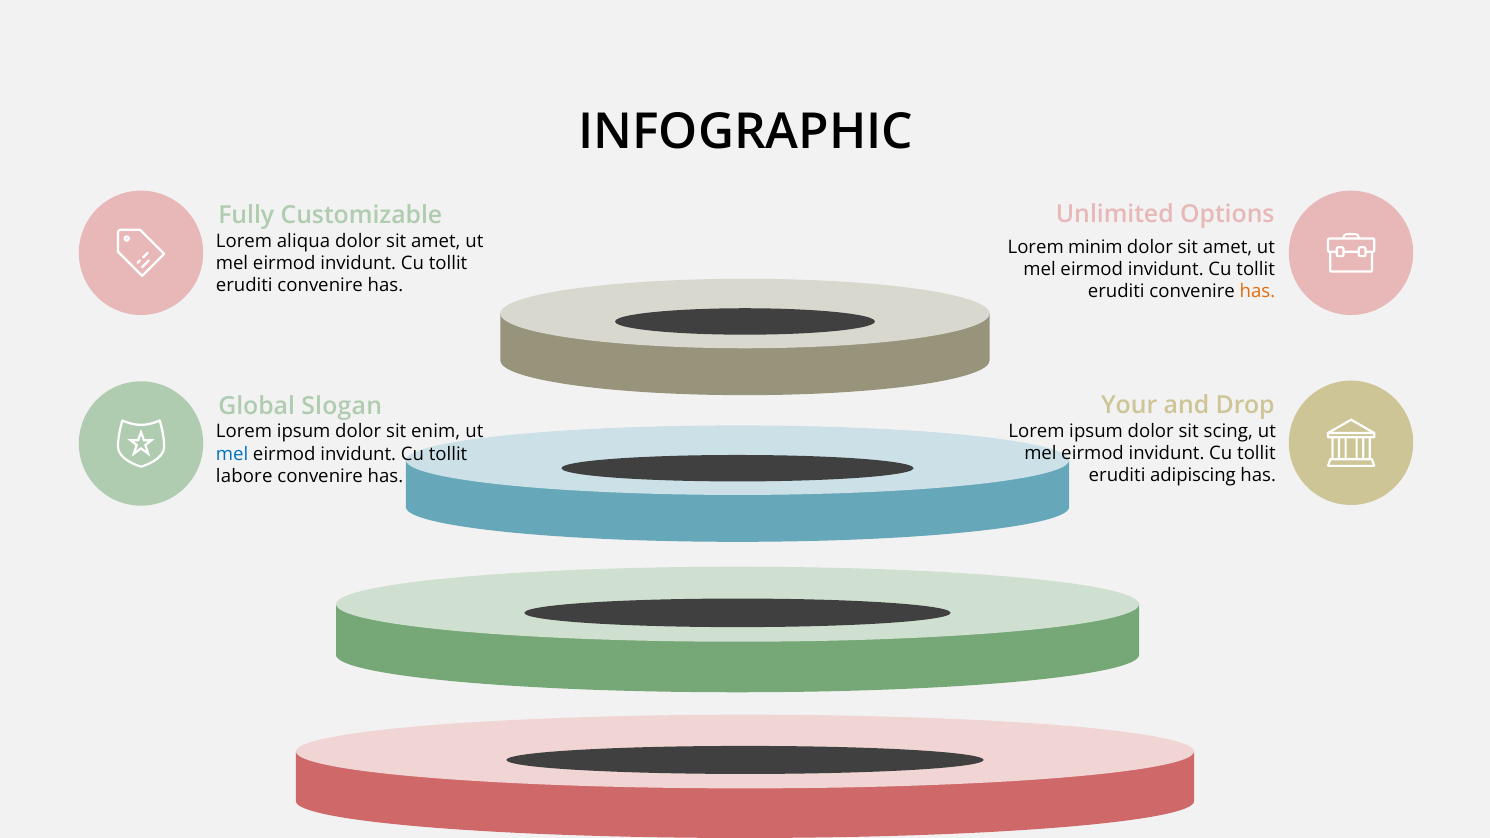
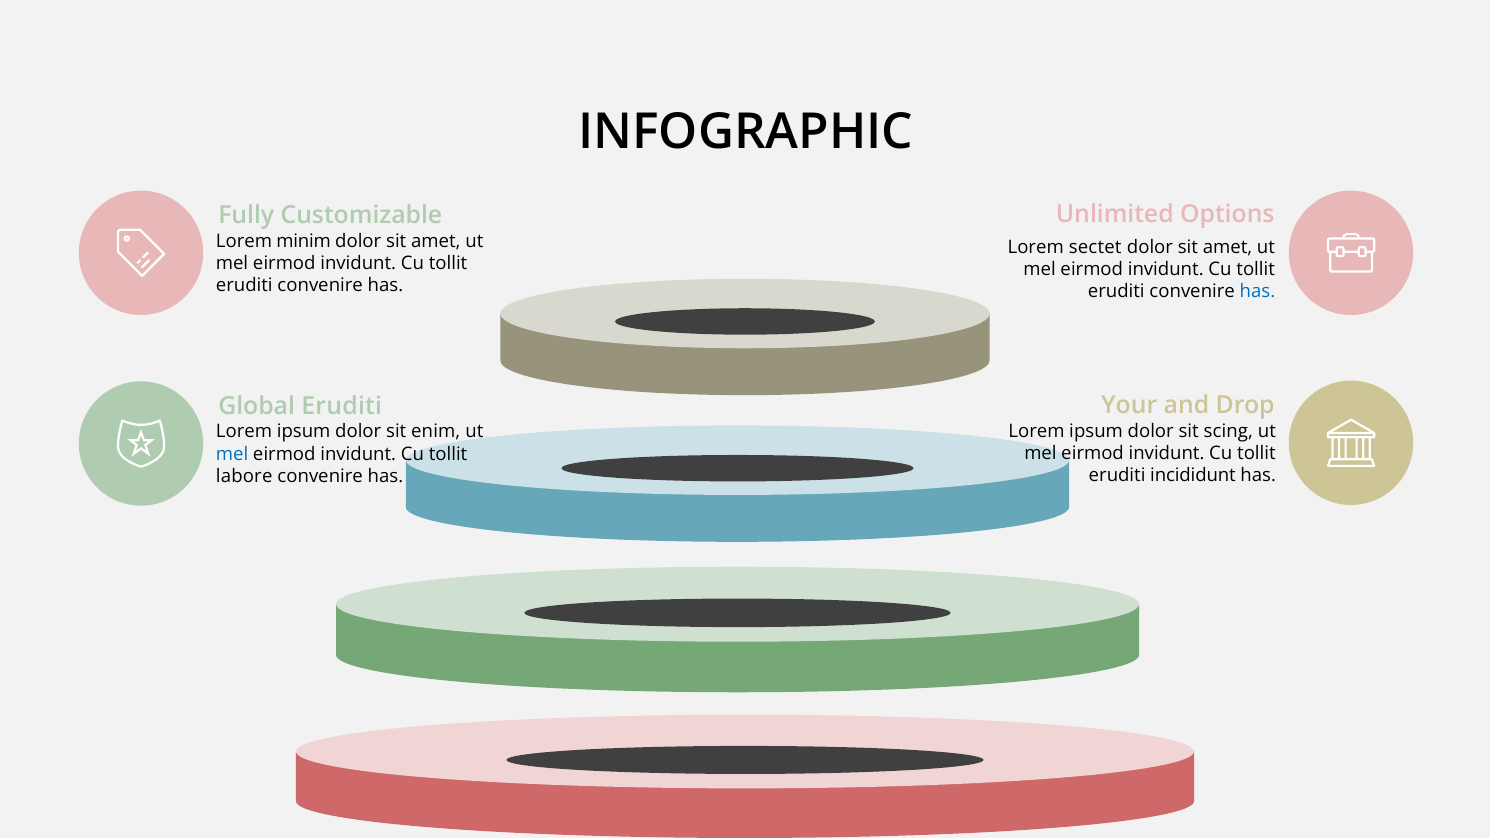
aliqua: aliqua -> minim
minim: minim -> sectet
has at (1257, 292) colour: orange -> blue
Global Slogan: Slogan -> Eruditi
adipiscing: adipiscing -> incididunt
